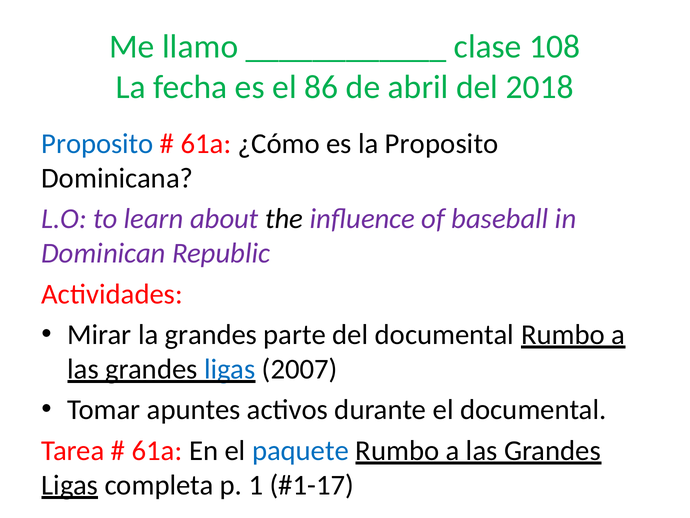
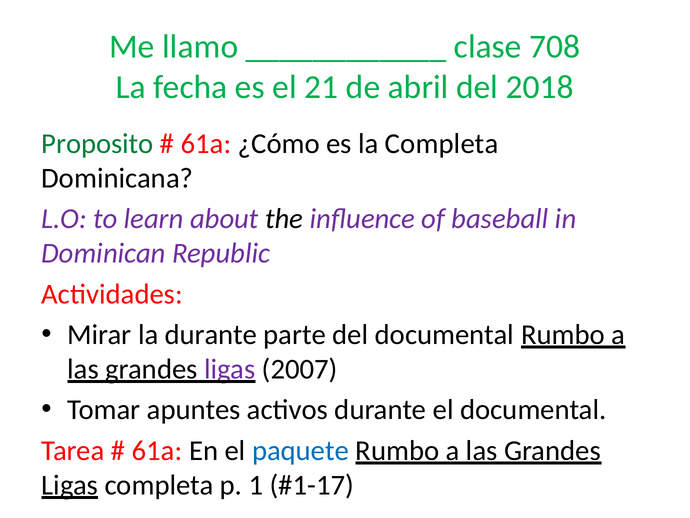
108: 108 -> 708
86: 86 -> 21
Proposito at (97, 143) colour: blue -> green
la Proposito: Proposito -> Completa
la grandes: grandes -> durante
ligas at (230, 369) colour: blue -> purple
